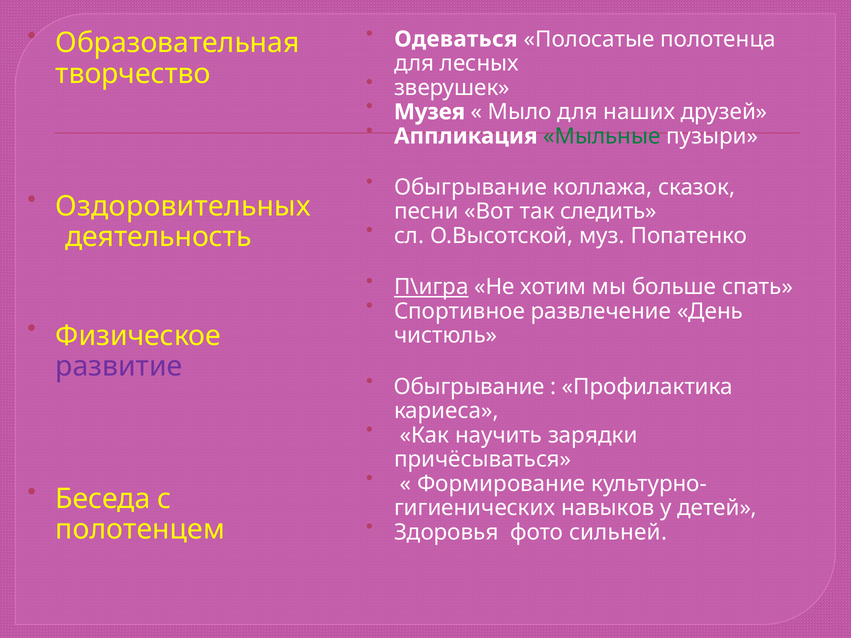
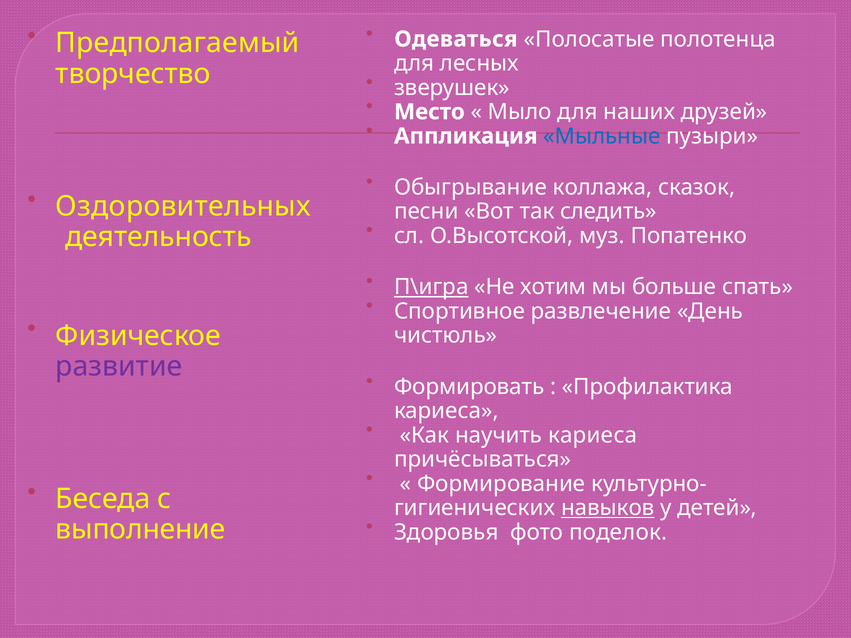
Образовательная: Образовательная -> Предполагаемый
Музея: Музея -> Место
Мыльные colour: green -> blue
Обыгрывание at (469, 387): Обыгрывание -> Формировать
научить зарядки: зарядки -> кариеса
навыков underline: none -> present
сильней: сильней -> поделок
полотенцем: полотенцем -> выполнение
